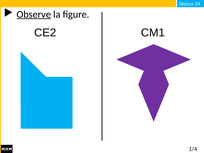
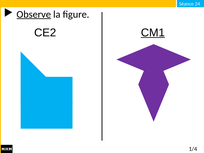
CM1 underline: none -> present
